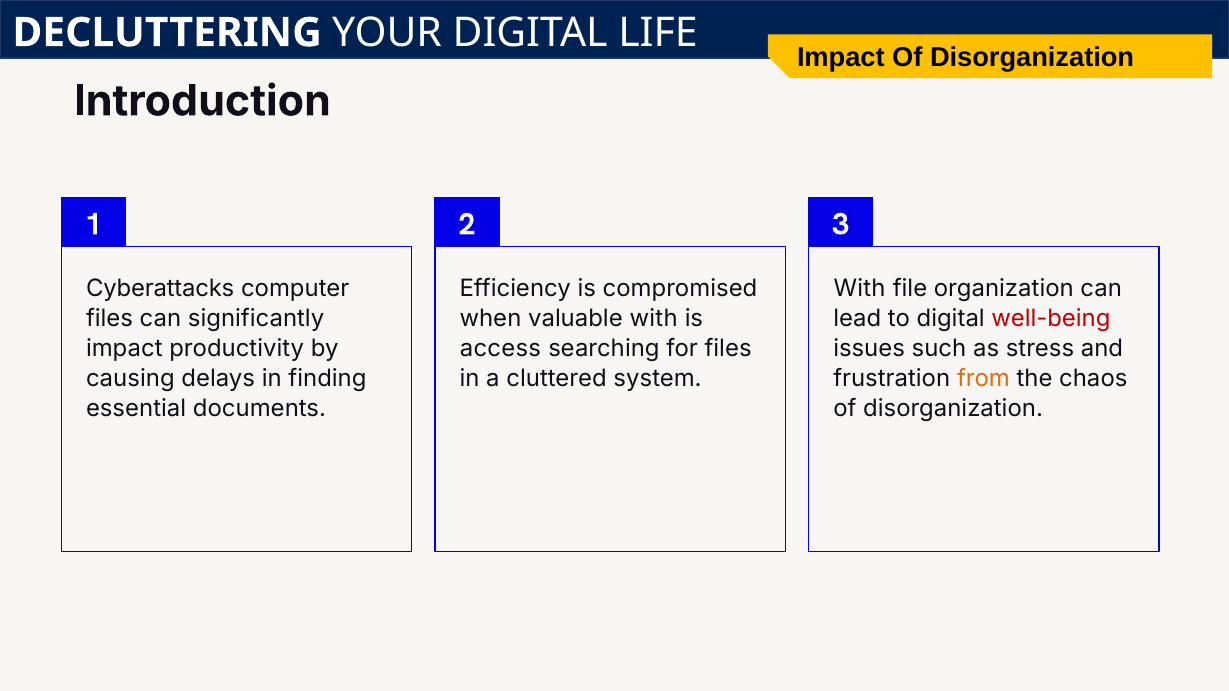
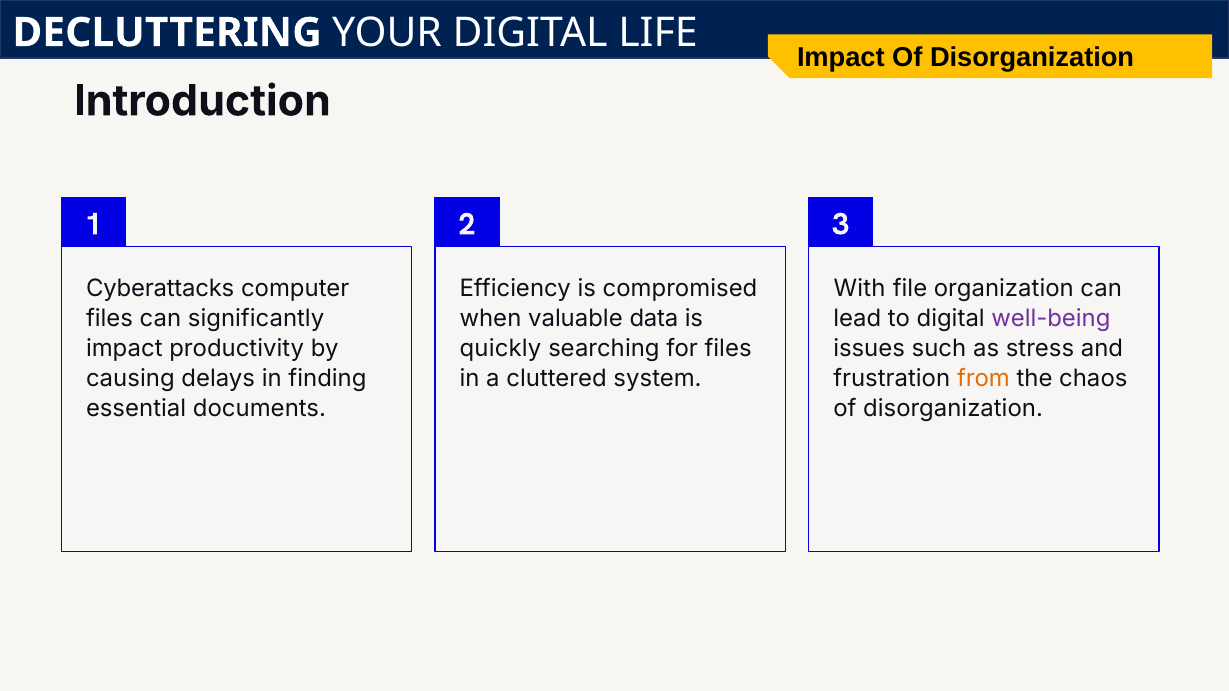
valuable with: with -> data
well-being colour: red -> purple
access: access -> quickly
